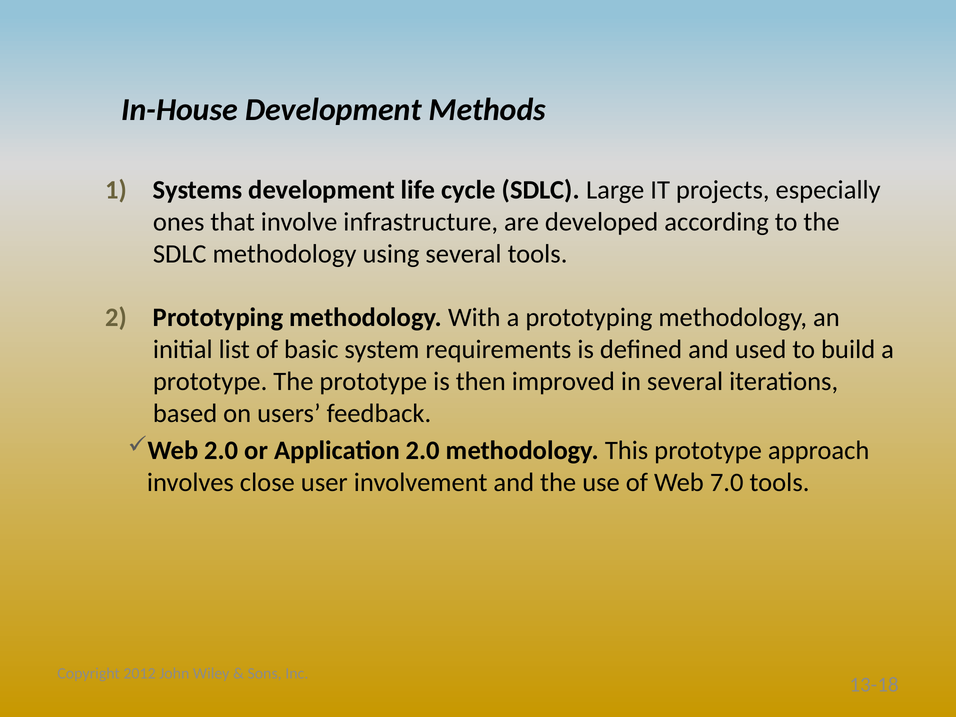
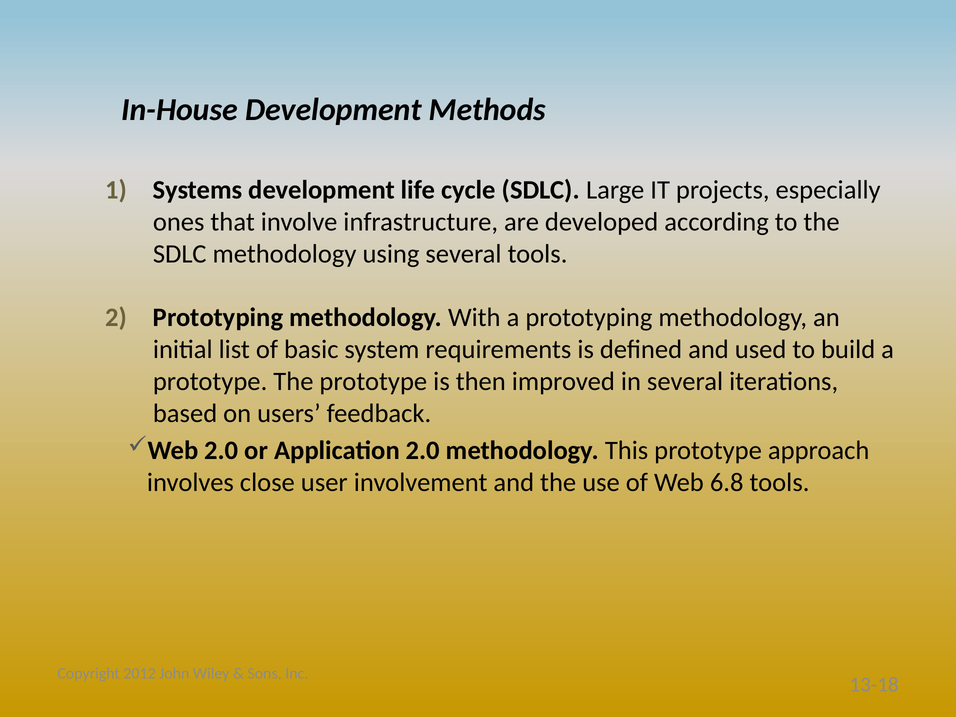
7.0: 7.0 -> 6.8
